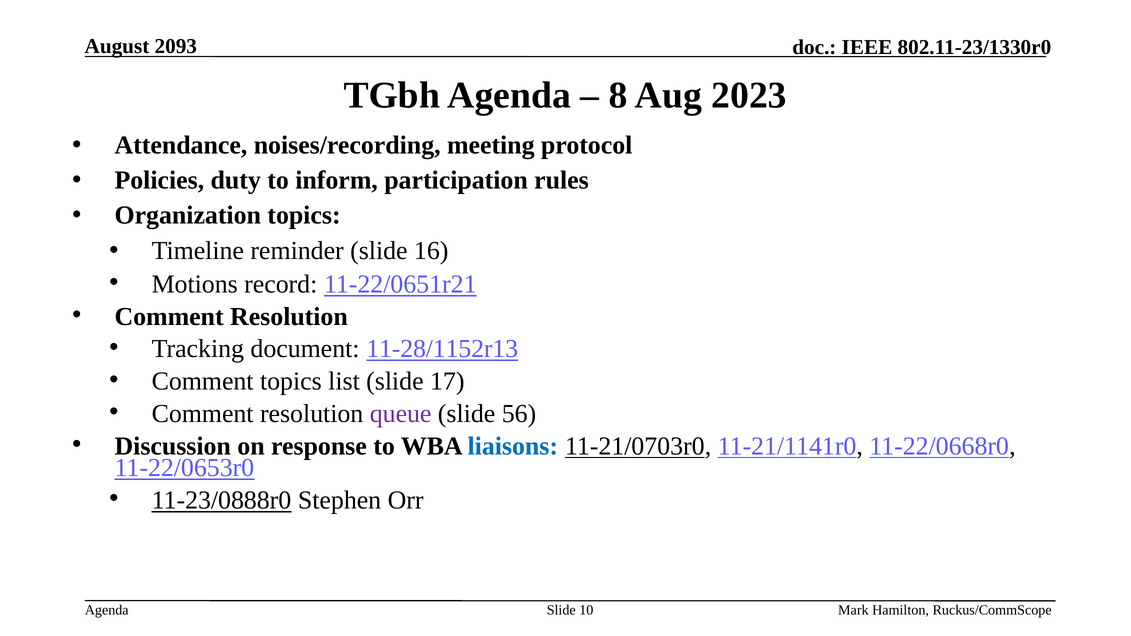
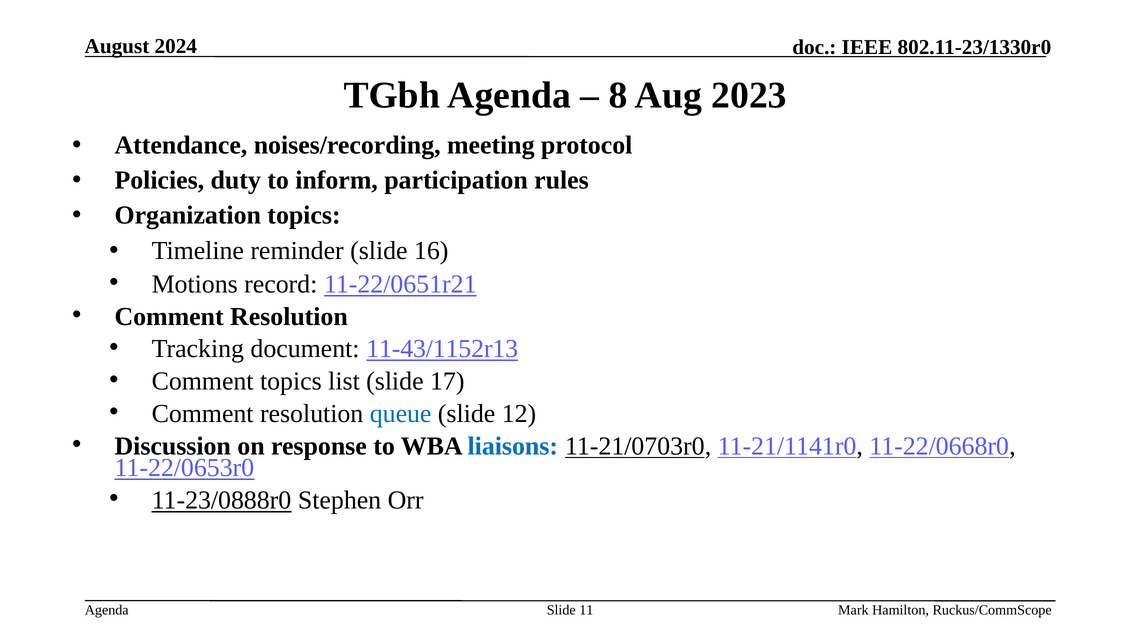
2093: 2093 -> 2024
11-28/1152r13: 11-28/1152r13 -> 11-43/1152r13
queue colour: purple -> blue
56: 56 -> 12
10: 10 -> 11
